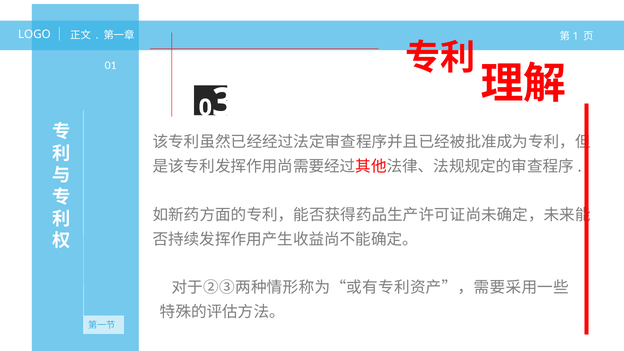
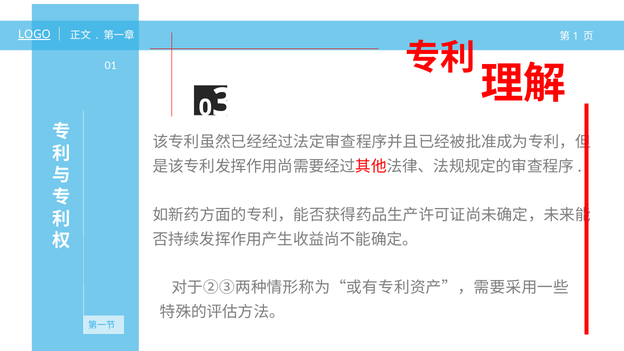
LOGO underline: none -> present
